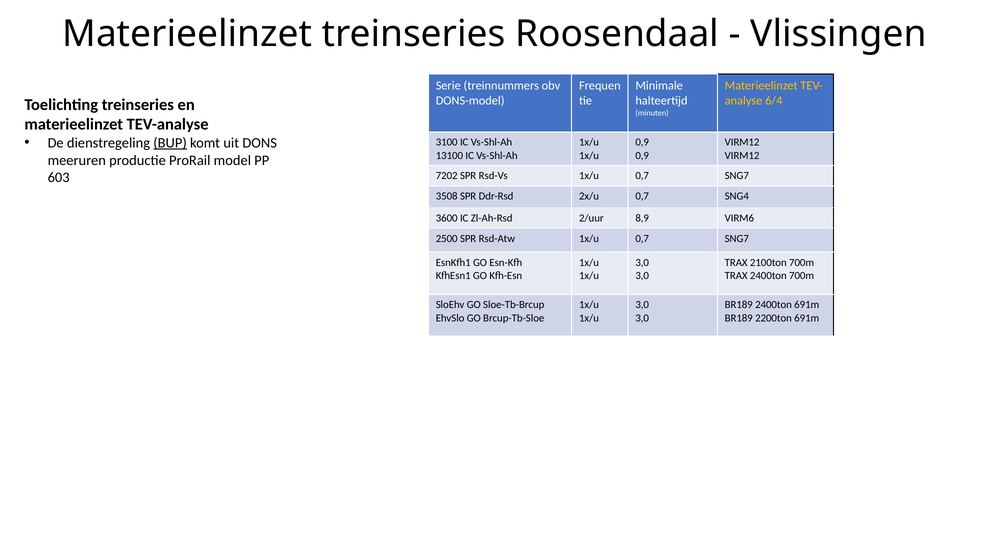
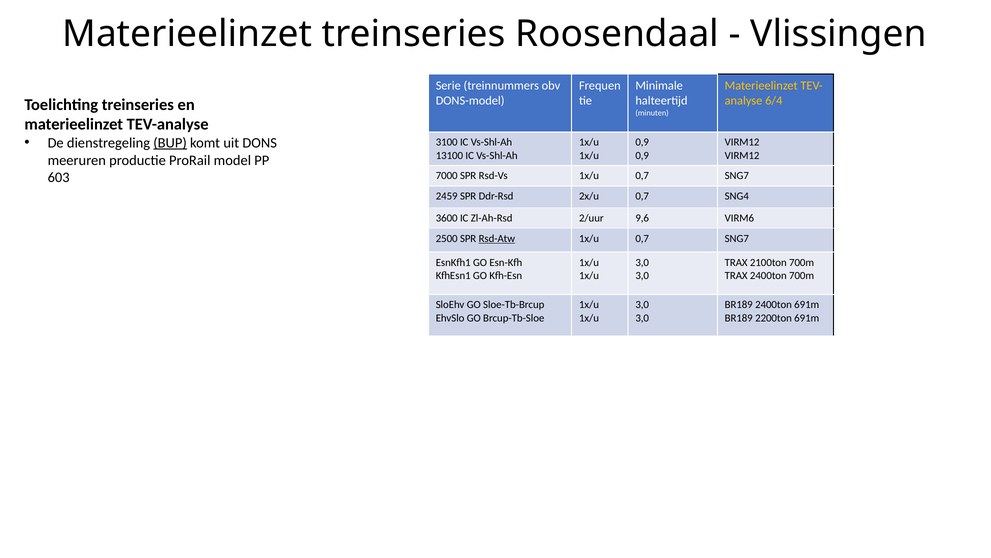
7202: 7202 -> 7000
3508: 3508 -> 2459
8,9: 8,9 -> 9,6
Rsd-Atw underline: none -> present
